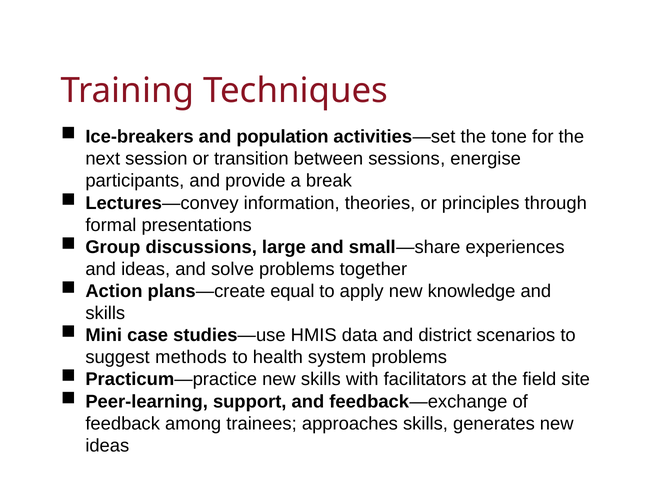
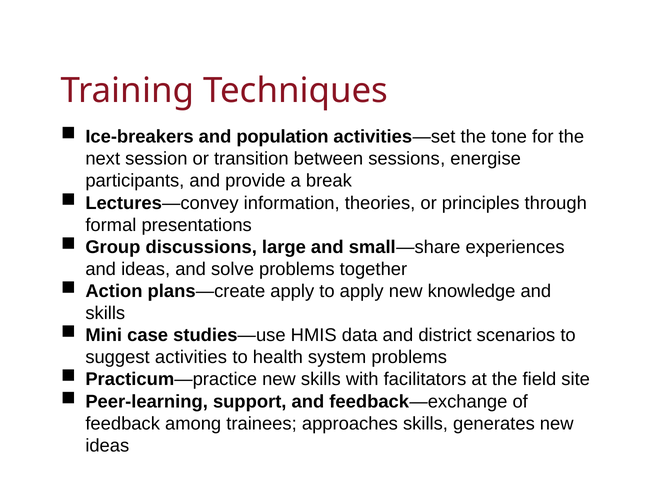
plans—create equal: equal -> apply
methods: methods -> activities
